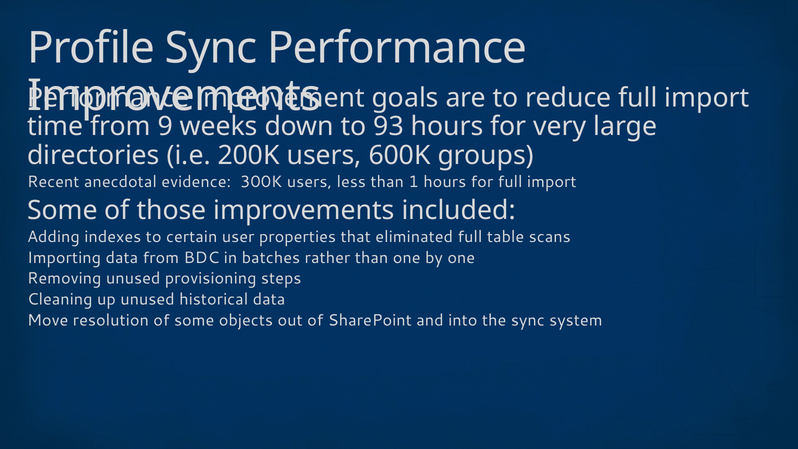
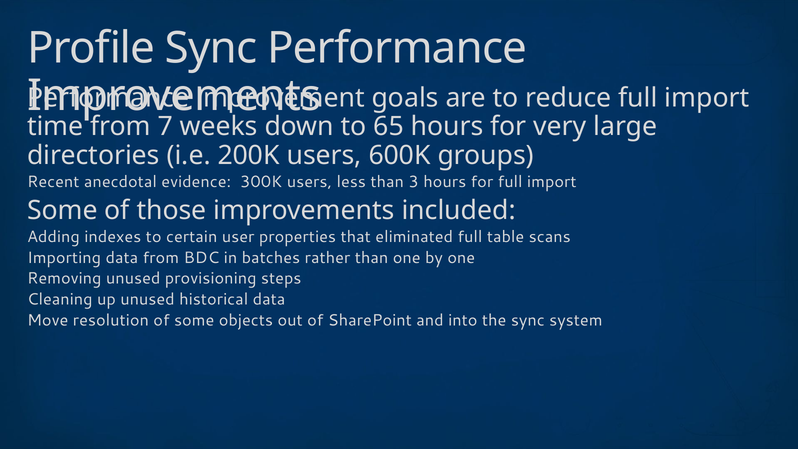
9: 9 -> 7
93: 93 -> 65
1: 1 -> 3
